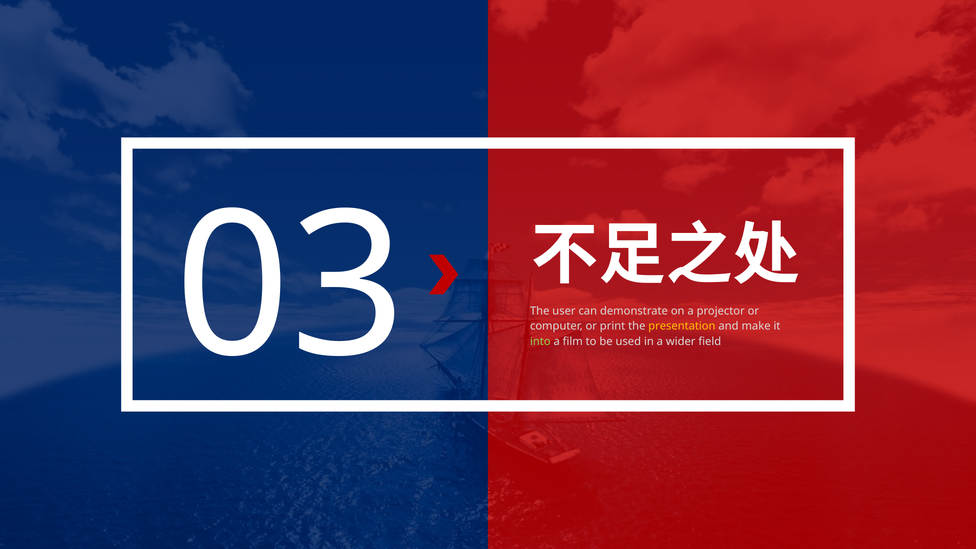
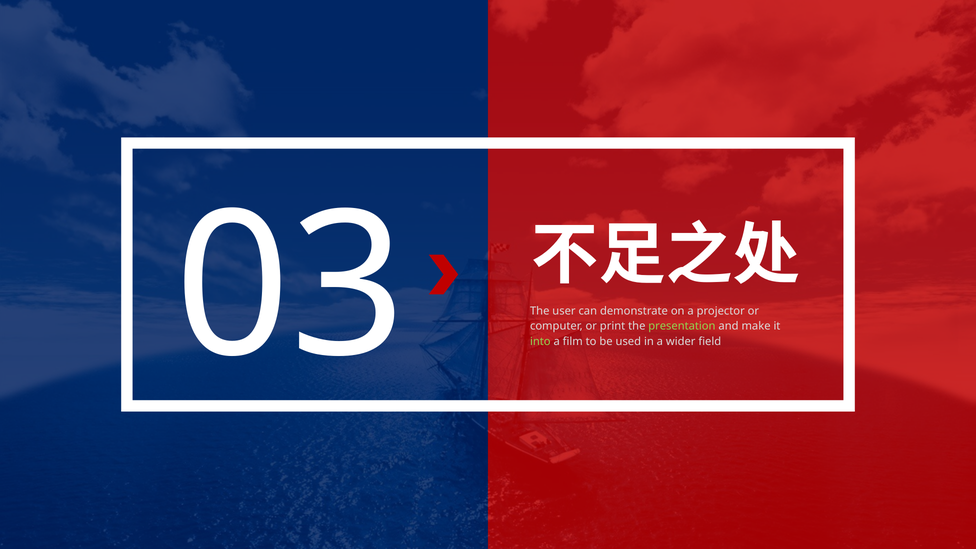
presentation colour: yellow -> light green
